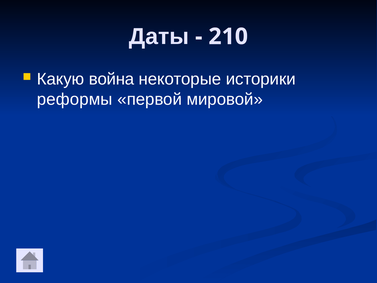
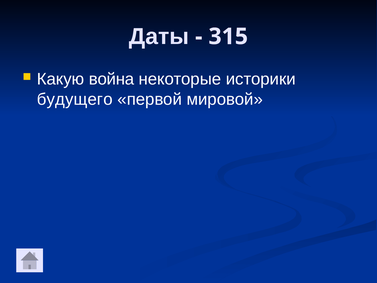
210: 210 -> 315
реформы: реформы -> будущего
